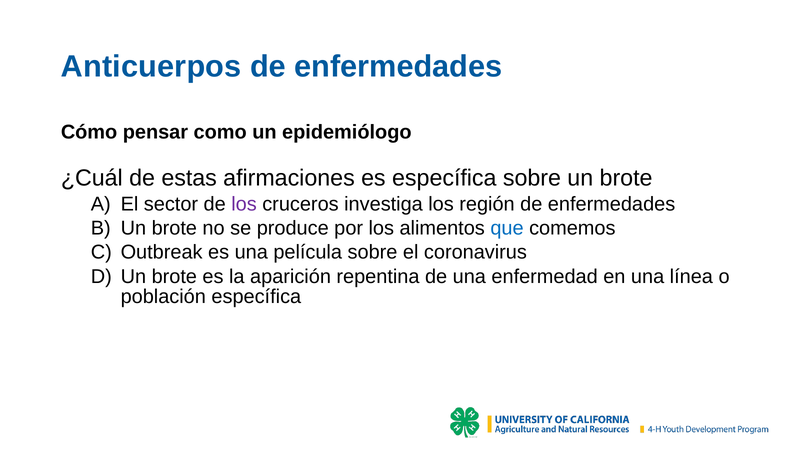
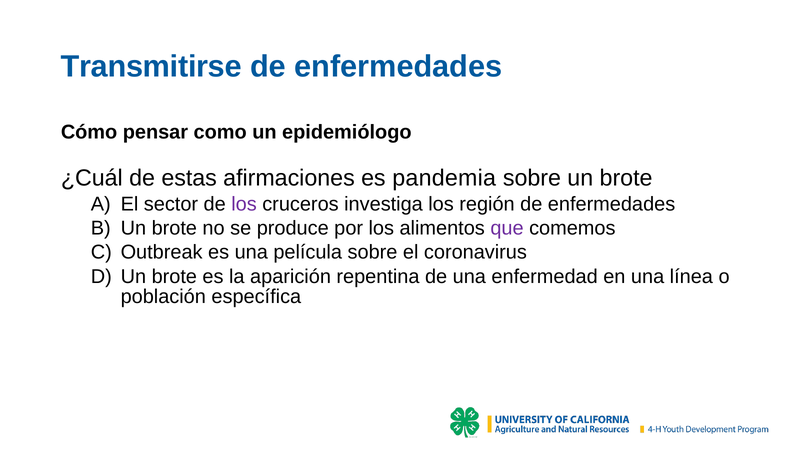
Anticuerpos: Anticuerpos -> Transmitirse
es específica: específica -> pandemia
que colour: blue -> purple
